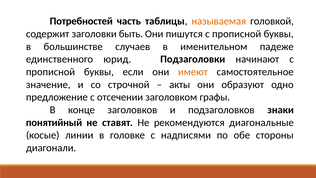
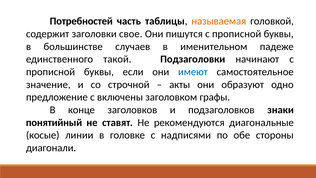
быть: быть -> свое
юрид: юрид -> такой
имеют colour: orange -> blue
отсечении: отсечении -> включены
